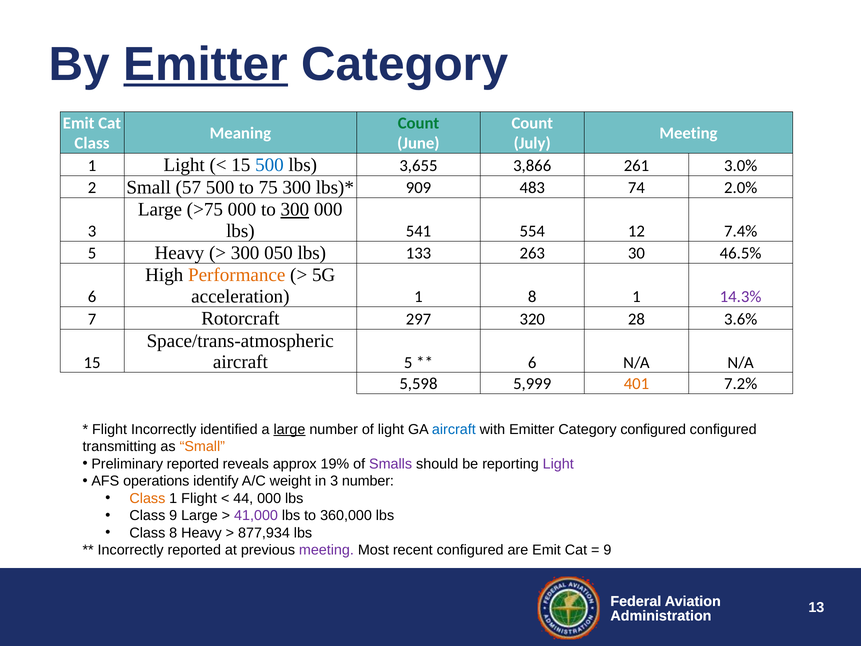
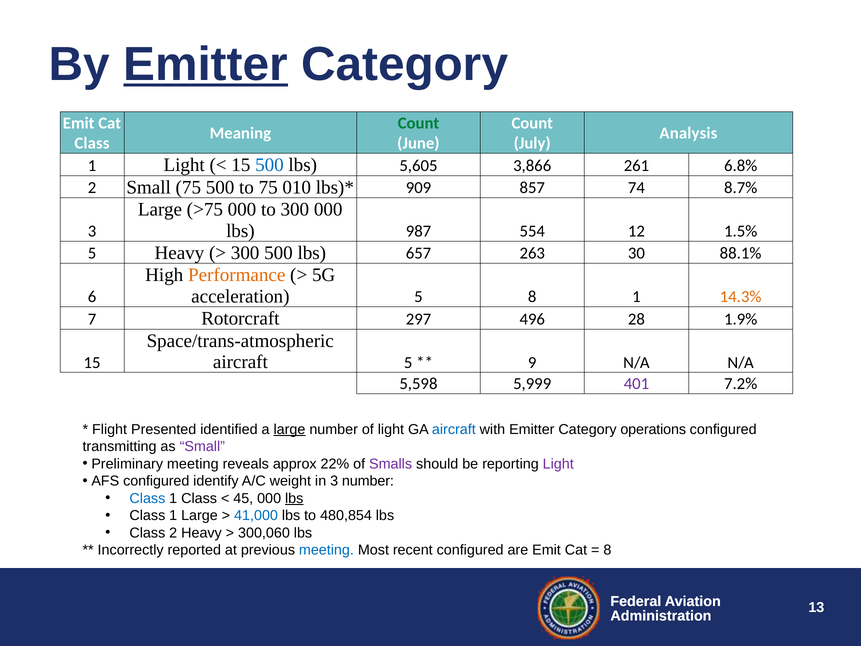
Meeting at (689, 133): Meeting -> Analysis
3,655: 3,655 -> 5,605
3.0%: 3.0% -> 6.8%
Small 57: 57 -> 75
75 300: 300 -> 010
483: 483 -> 857
2.0%: 2.0% -> 8.7%
300 at (295, 209) underline: present -> none
541: 541 -> 987
7.4%: 7.4% -> 1.5%
300 050: 050 -> 500
133: 133 -> 657
46.5%: 46.5% -> 88.1%
acceleration 1: 1 -> 5
14.3% colour: purple -> orange
320: 320 -> 496
3.6%: 3.6% -> 1.9%
6 at (532, 362): 6 -> 9
401 colour: orange -> purple
Flight Incorrectly: Incorrectly -> Presented
Category configured: configured -> operations
Small at (202, 447) colour: orange -> purple
Preliminary reported: reported -> meeting
19%: 19% -> 22%
AFS operations: operations -> configured
Class at (147, 498) colour: orange -> blue
1 Flight: Flight -> Class
44: 44 -> 45
lbs at (294, 498) underline: none -> present
9 at (173, 515): 9 -> 1
41,000 colour: purple -> blue
360,000: 360,000 -> 480,854
Class 8: 8 -> 2
877,934: 877,934 -> 300,060
meeting at (326, 550) colour: purple -> blue
9 at (607, 550): 9 -> 8
